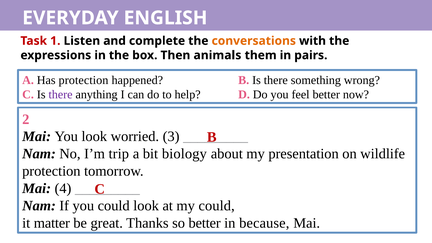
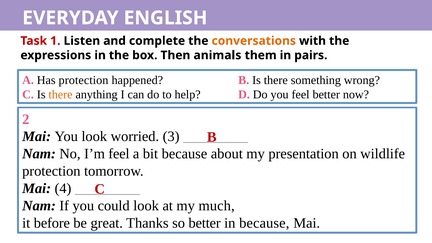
there at (61, 95) colour: purple -> orange
I’m trip: trip -> feel
bit biology: biology -> because
my could: could -> much
matter: matter -> before
